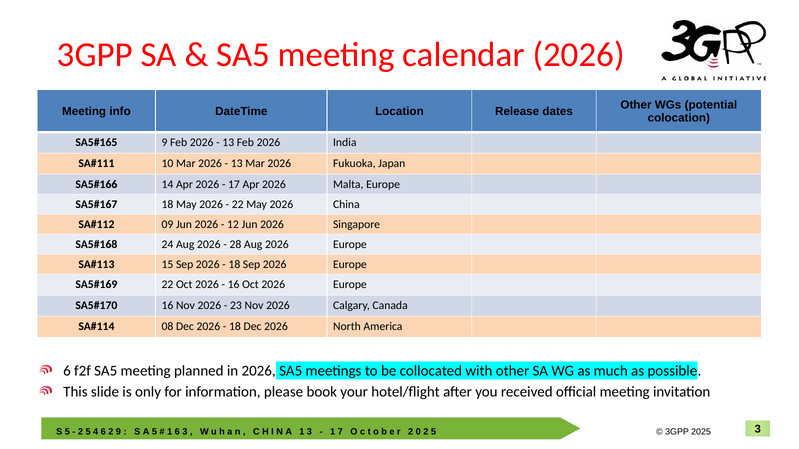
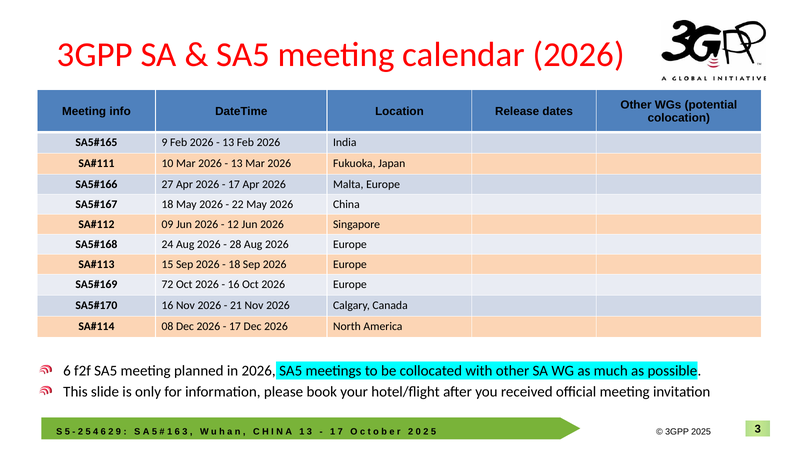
14: 14 -> 27
22 at (167, 285): 22 -> 72
23: 23 -> 21
18 at (235, 327): 18 -> 17
